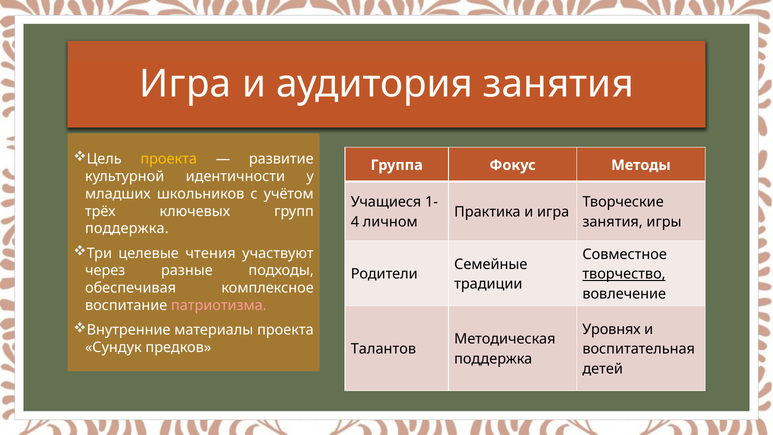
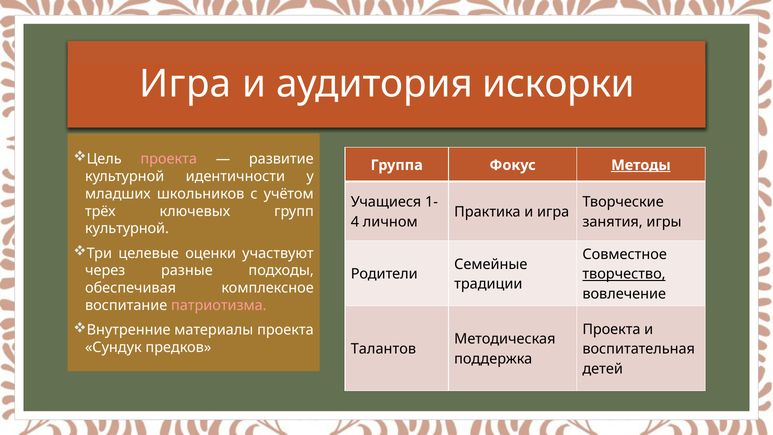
аудитория занятия: занятия -> искорки
проекта at (169, 159) colour: yellow -> pink
Методы underline: none -> present
поддержка at (127, 229): поддержка -> культурной
чтения: чтения -> оценки
Уровнях at (611, 329): Уровнях -> Проекта
